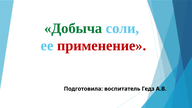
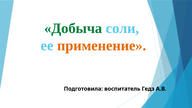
применение colour: red -> orange
